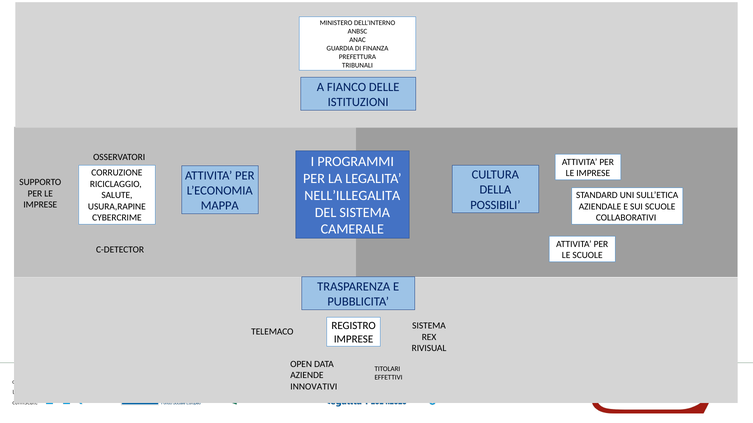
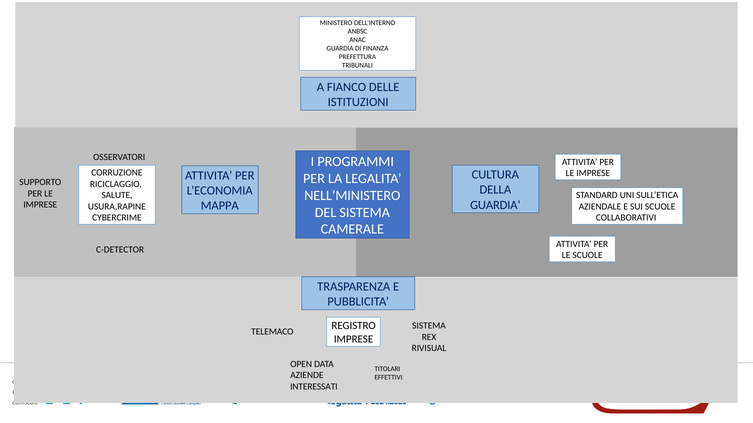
NELL’ILLEGALITA: NELL’ILLEGALITA -> NELL’MINISTERO
POSSIBILI at (495, 205): POSSIBILI -> GUARDIA
INNOVATIVI: INNOVATIVI -> INTERESSATI
